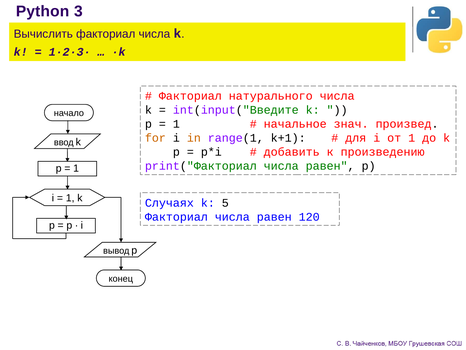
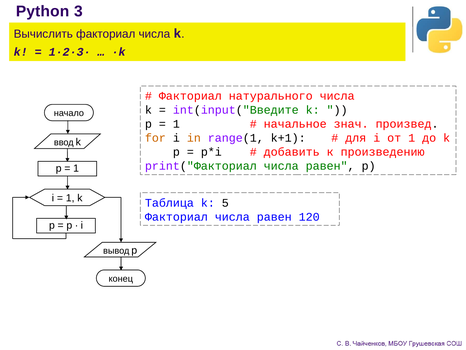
Случаях: Случаях -> Таблица
